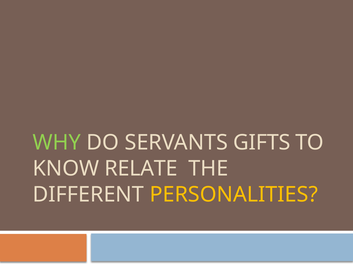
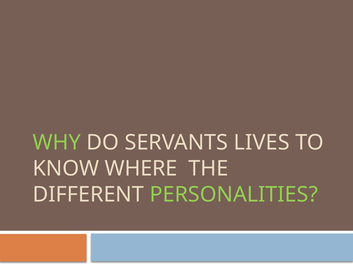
GIFTS: GIFTS -> LIVES
RELATE: RELATE -> WHERE
PERSONALITIES colour: yellow -> light green
